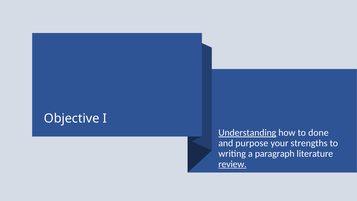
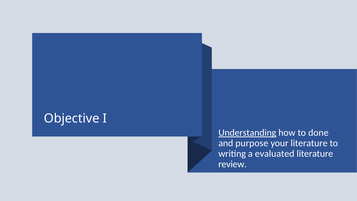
your strengths: strengths -> literature
paragraph: paragraph -> evaluated
review underline: present -> none
